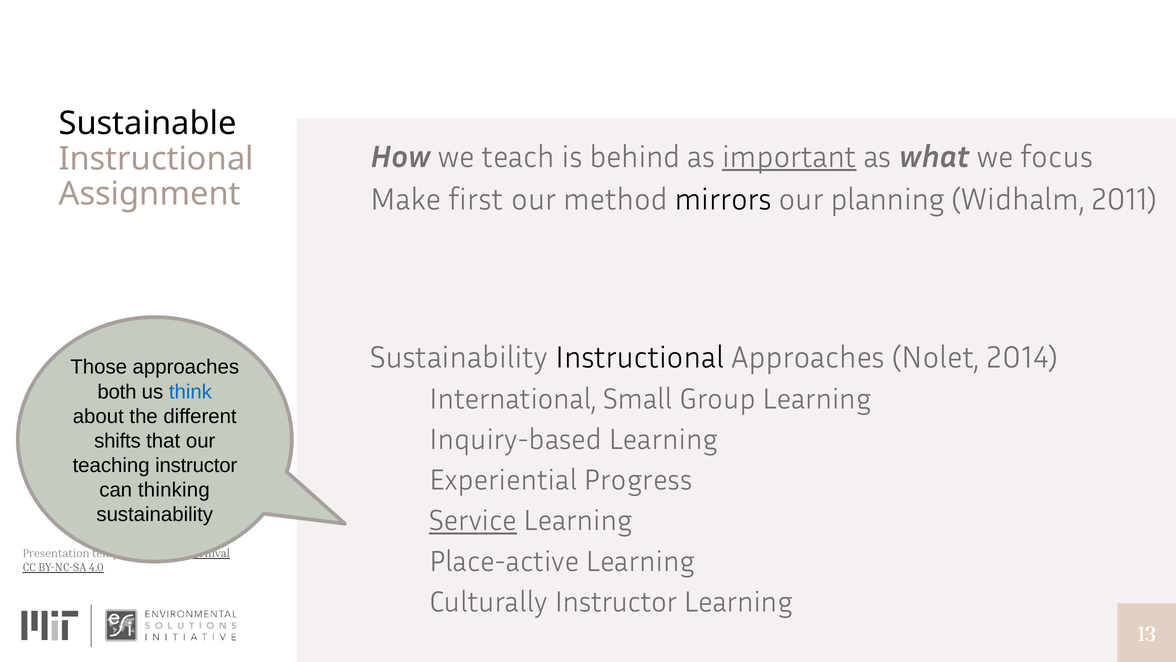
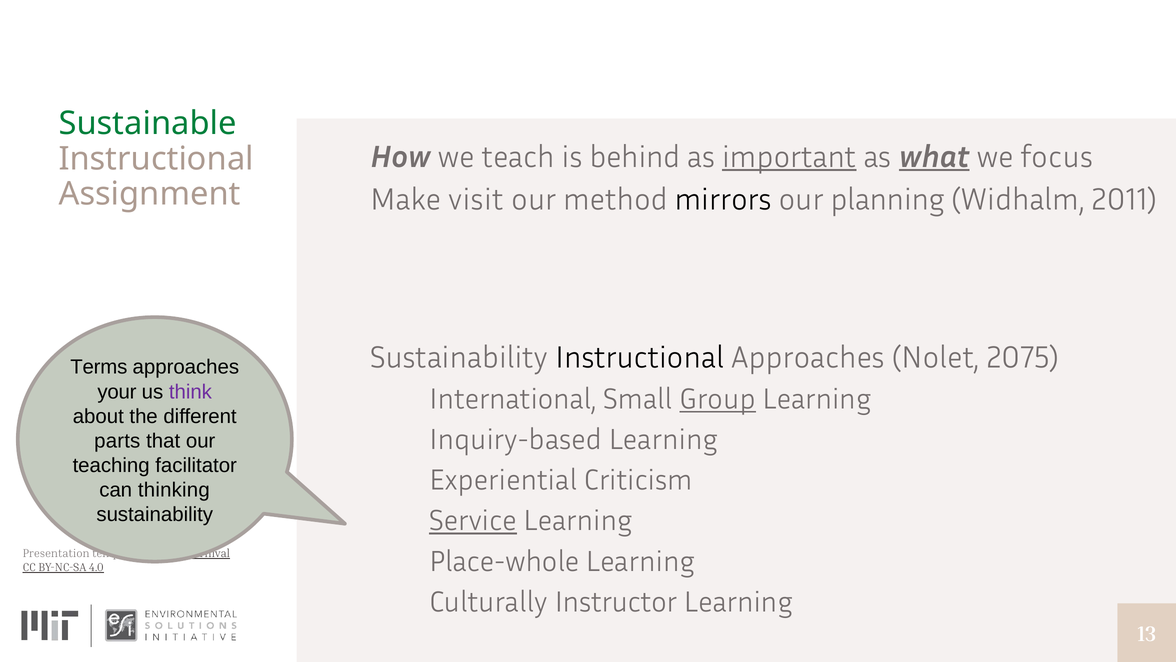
Sustainable colour: black -> green
what underline: none -> present
first: first -> visit
2014: 2014 -> 2075
Those: Those -> Terms
both: both -> your
think colour: blue -> purple
Group underline: none -> present
shifts: shifts -> parts
teaching instructor: instructor -> facilitator
Progress: Progress -> Criticism
Place-active: Place-active -> Place-whole
